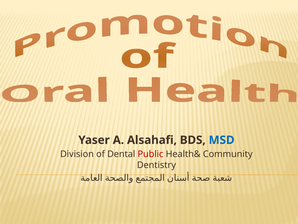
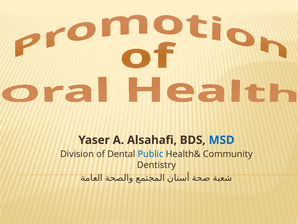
Public colour: red -> blue
